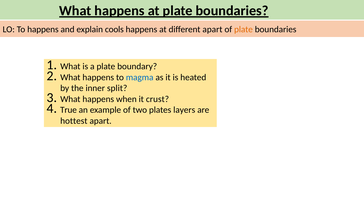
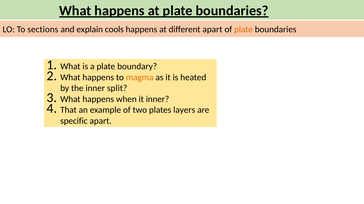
To happens: happens -> sections
magma colour: blue -> orange
it crust: crust -> inner
True: True -> That
hottest: hottest -> specific
